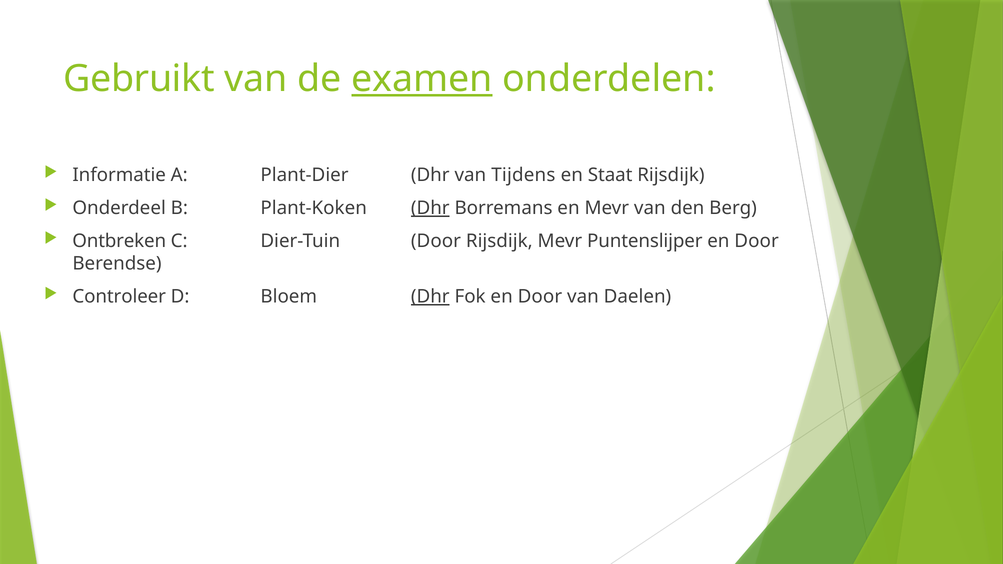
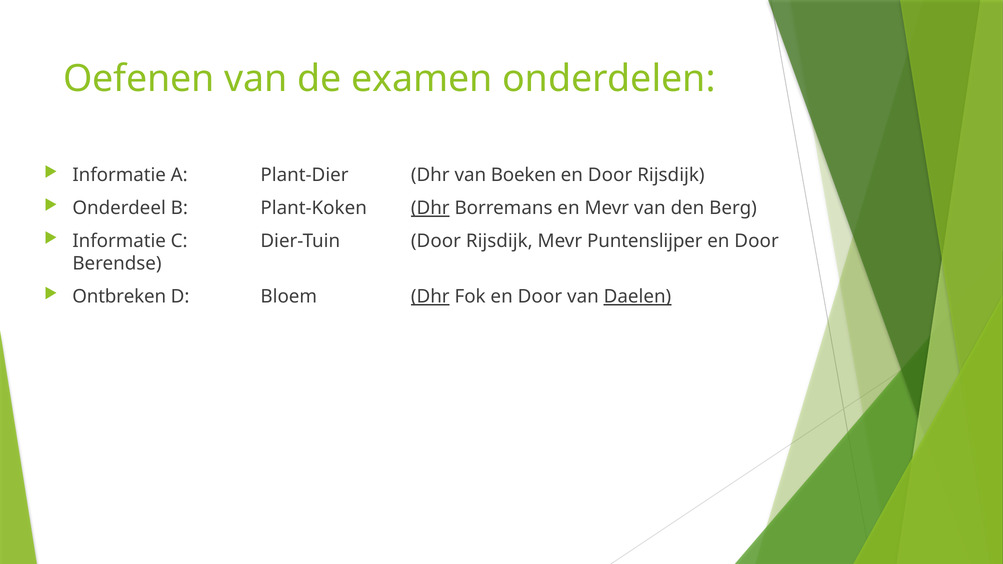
Gebruikt: Gebruikt -> Oefenen
examen underline: present -> none
Tijdens: Tijdens -> Boeken
Staat at (610, 175): Staat -> Door
Ontbreken at (119, 241): Ontbreken -> Informatie
Controleer: Controleer -> Ontbreken
Daelen underline: none -> present
